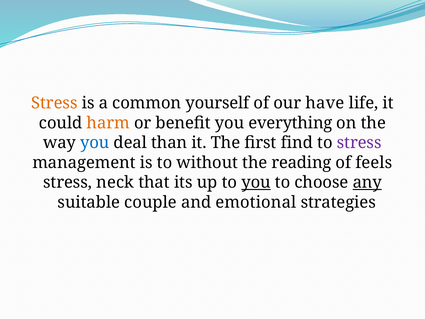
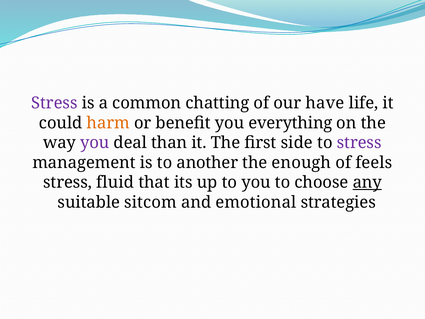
Stress at (54, 103) colour: orange -> purple
yourself: yourself -> chatting
you at (95, 143) colour: blue -> purple
find: find -> side
without: without -> another
reading: reading -> enough
neck: neck -> fluid
you at (256, 182) underline: present -> none
couple: couple -> sitcom
